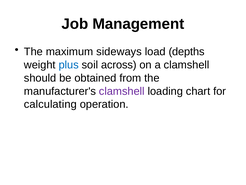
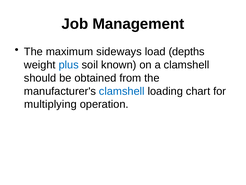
across: across -> known
clamshell at (122, 91) colour: purple -> blue
calculating: calculating -> multiplying
